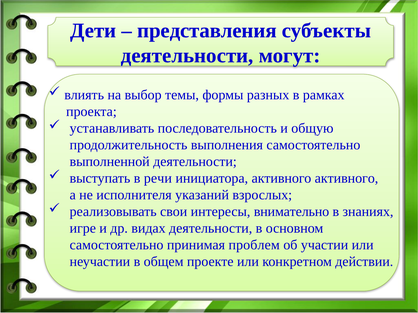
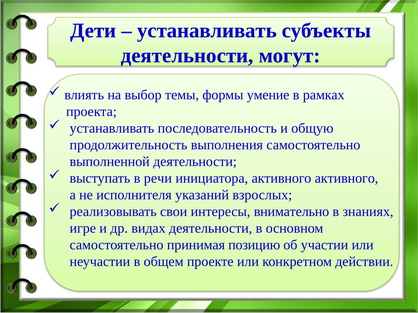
представления at (207, 31): представления -> устанавливать
разных: разных -> умение
проблем: проблем -> позицию
